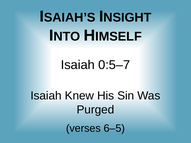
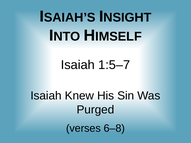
0:5–7: 0:5–7 -> 1:5–7
6–5: 6–5 -> 6–8
